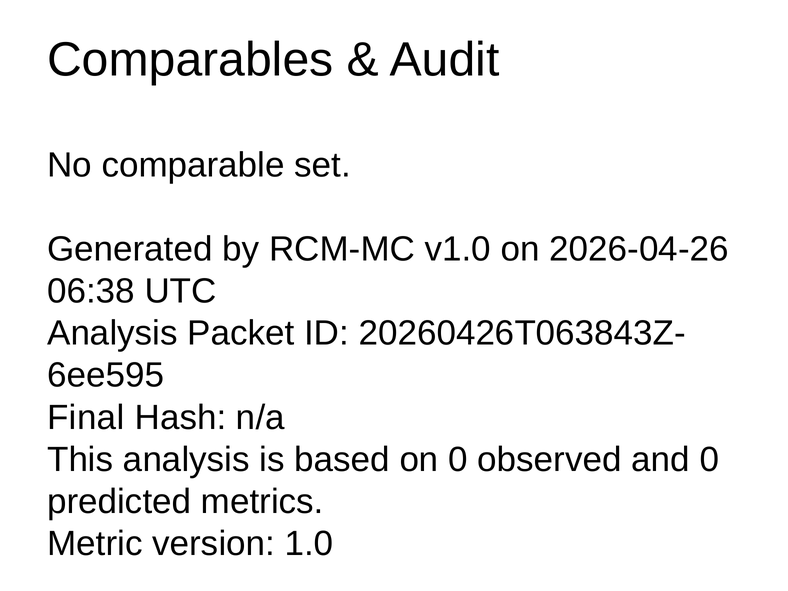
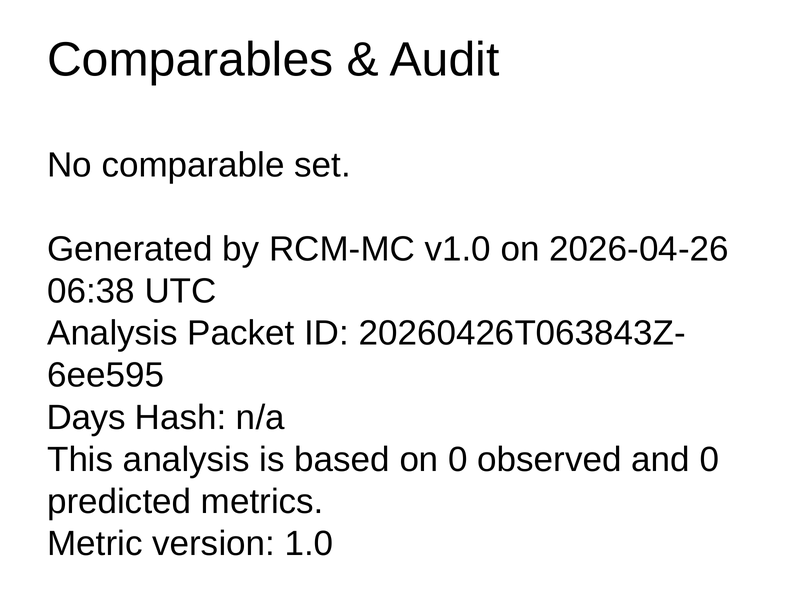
Final: Final -> Days
